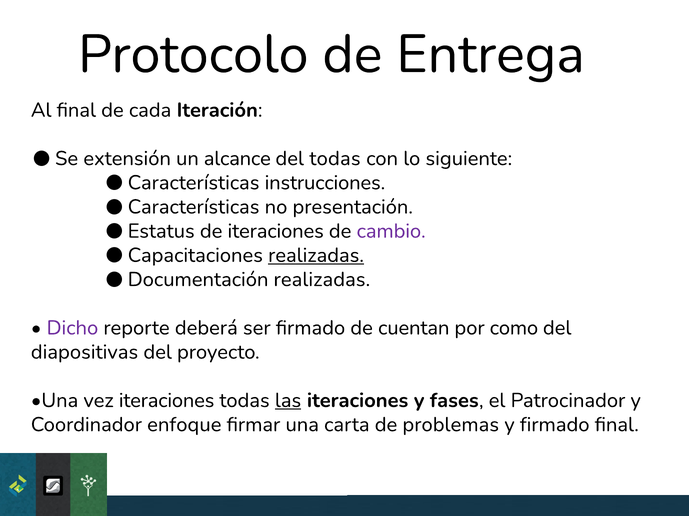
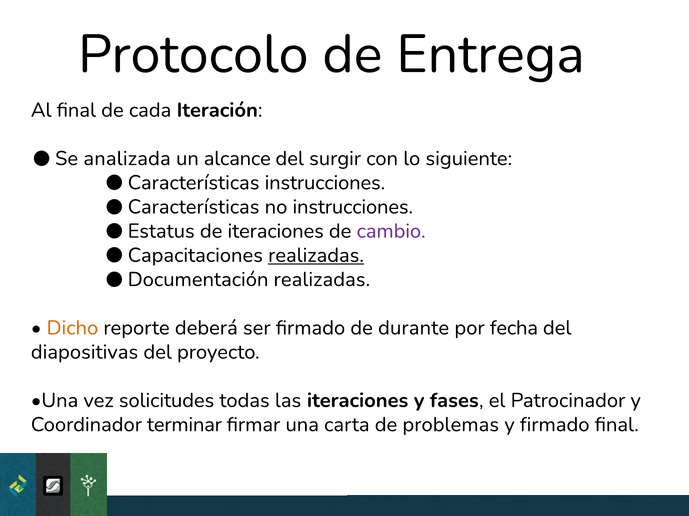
extensión: extensión -> analizada
del todas: todas -> surgir
no presentación: presentación -> instrucciones
Dicho colour: purple -> orange
cuentan: cuentan -> durante
como: como -> fecha
vez iteraciones: iteraciones -> solicitudes
las underline: present -> none
enfoque: enfoque -> terminar
